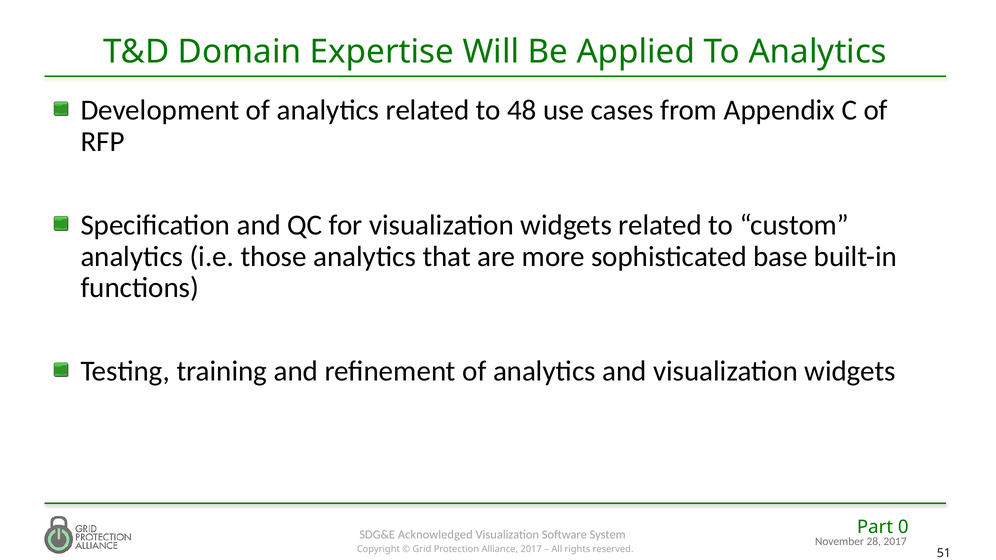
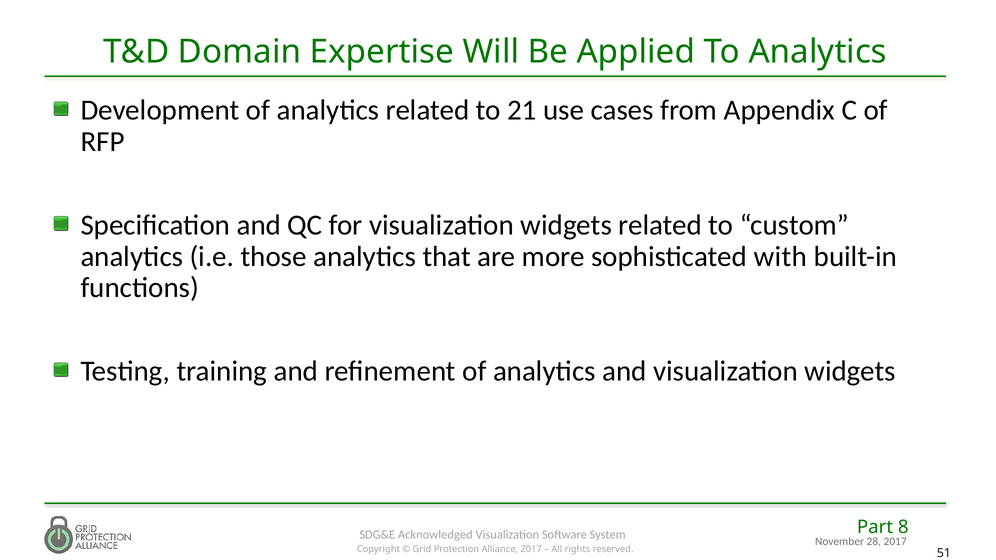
48: 48 -> 21
base: base -> with
0: 0 -> 8
